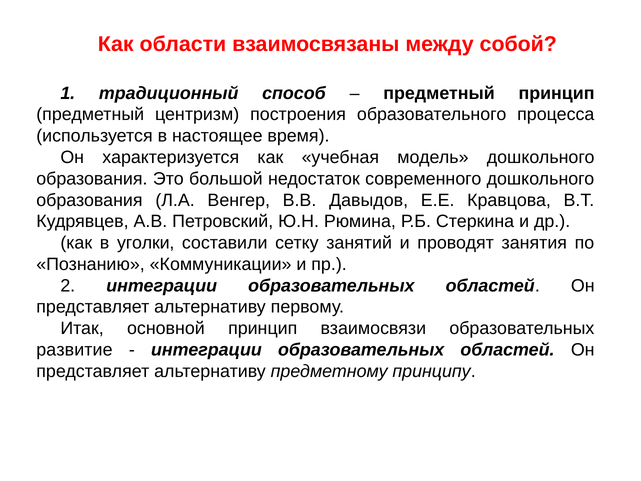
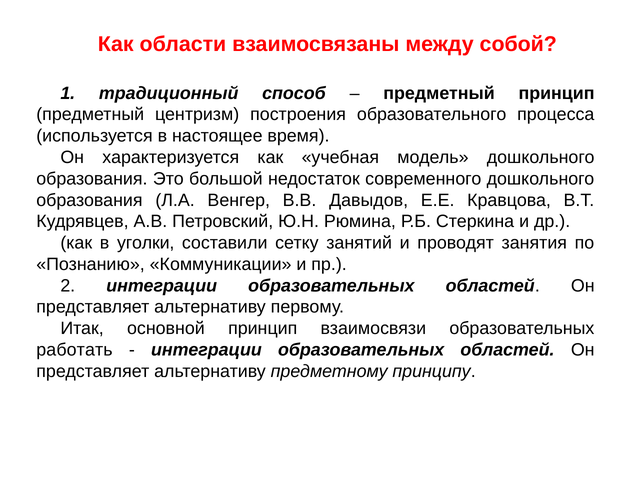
развитие: развитие -> работать
